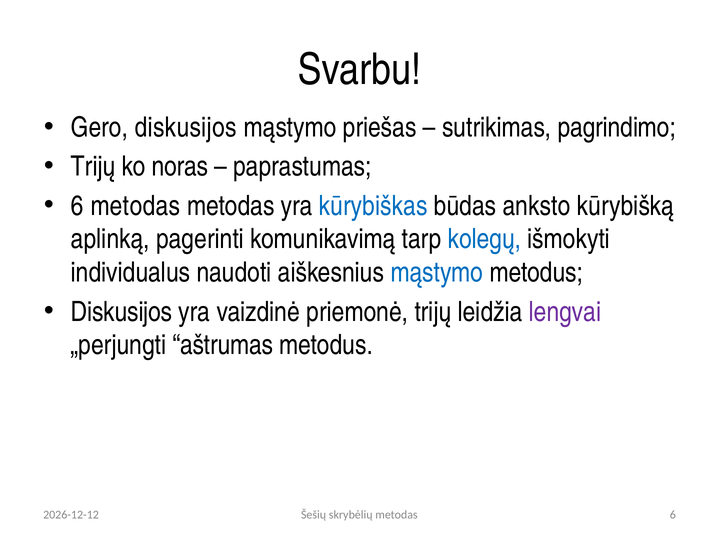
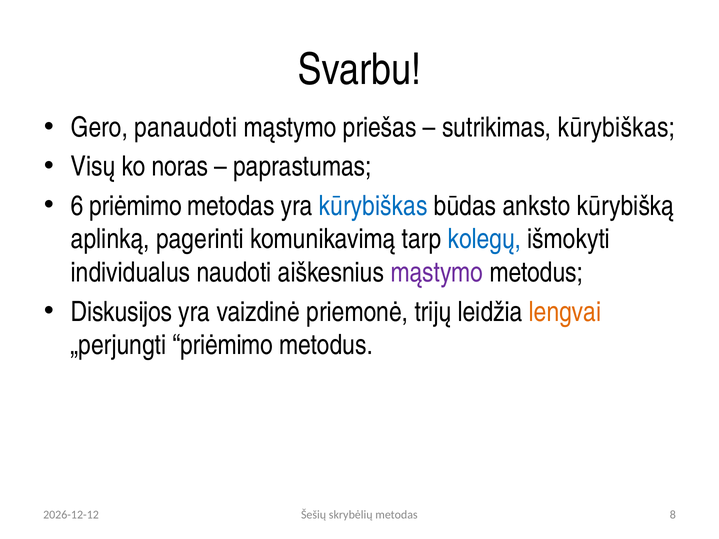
Gero diskusijos: diskusijos -> panaudoti
sutrikimas pagrindimo: pagrindimo -> kūrybiškas
Trijų at (93, 167): Trijų -> Visų
6 metodas: metodas -> priėmimo
mąstymo at (437, 273) colour: blue -> purple
lengvai colour: purple -> orange
„perjungti aštrumas: aštrumas -> priėmimo
metodas 6: 6 -> 8
